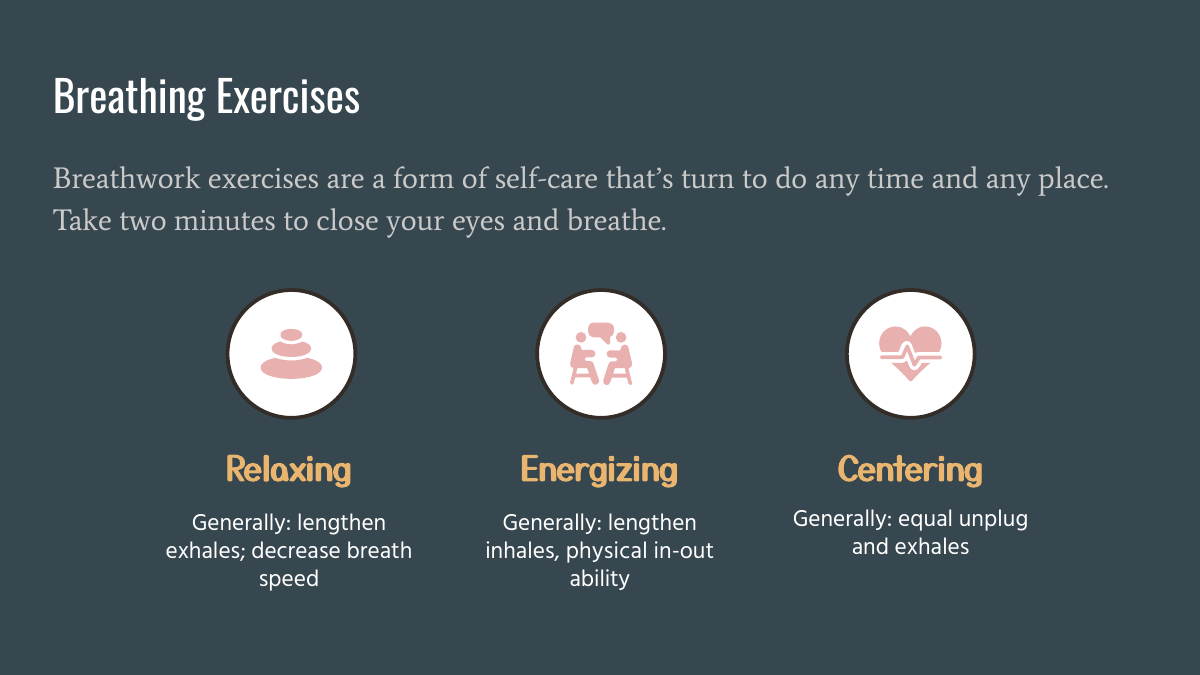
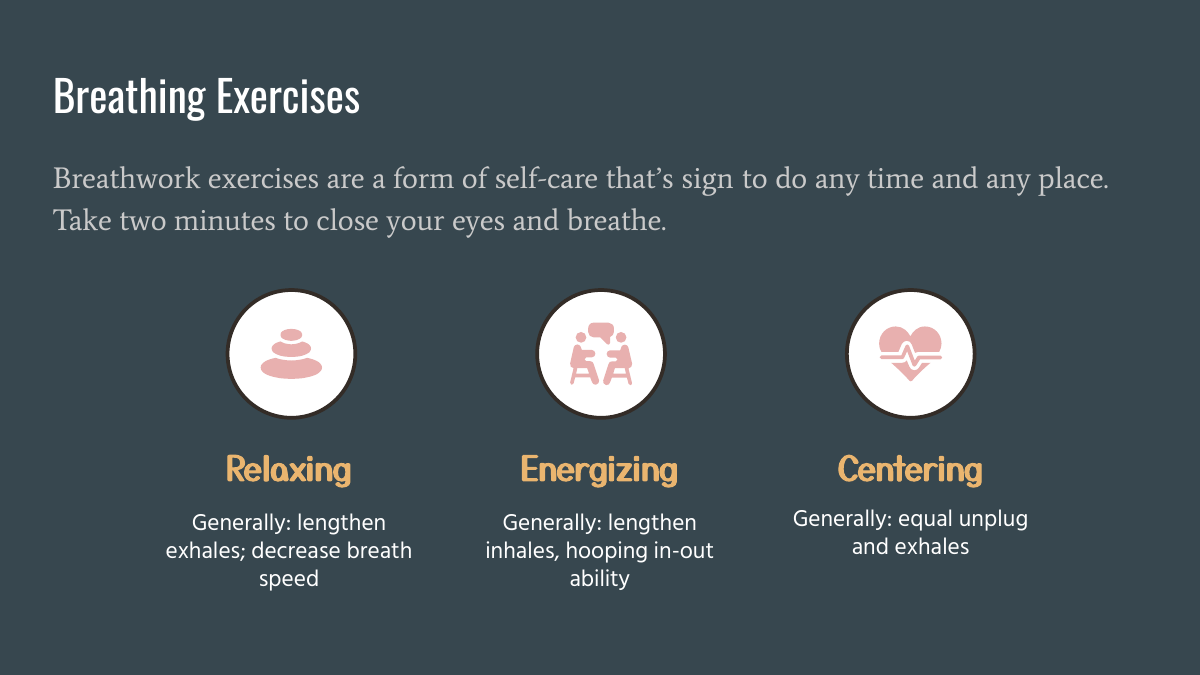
turn: turn -> sign
physical: physical -> hooping
